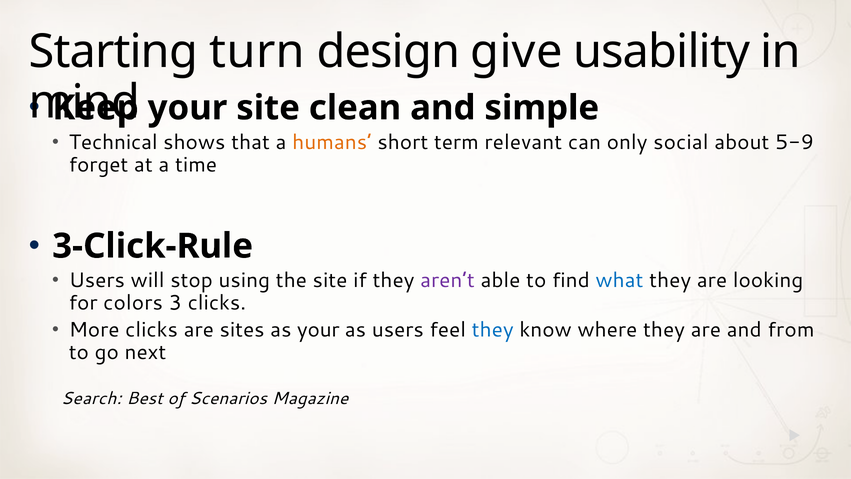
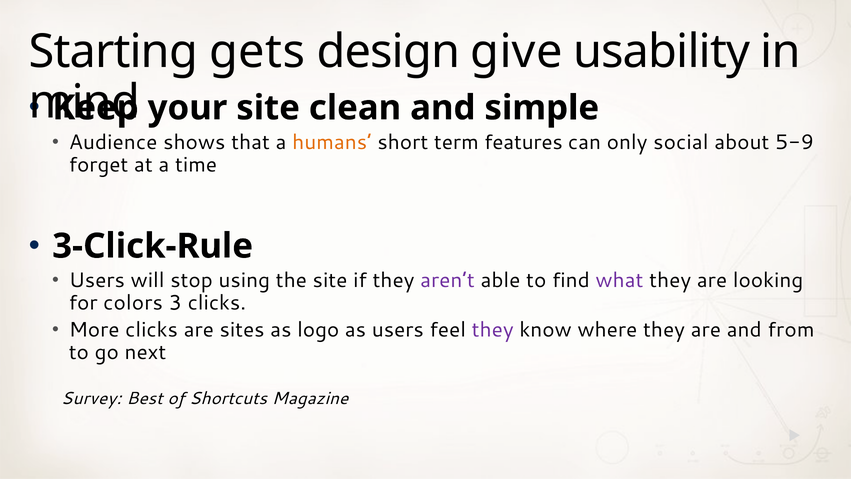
turn: turn -> gets
Technical: Technical -> Audience
relevant: relevant -> features
what colour: blue -> purple
as your: your -> logo
they at (493, 329) colour: blue -> purple
Search: Search -> Survey
Scenarios: Scenarios -> Shortcuts
